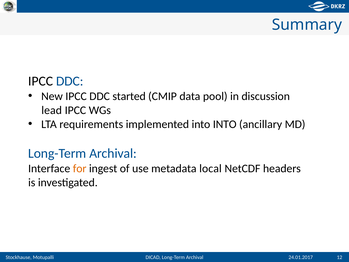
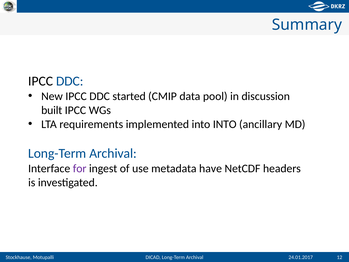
lead: lead -> built
for colour: orange -> purple
local: local -> have
